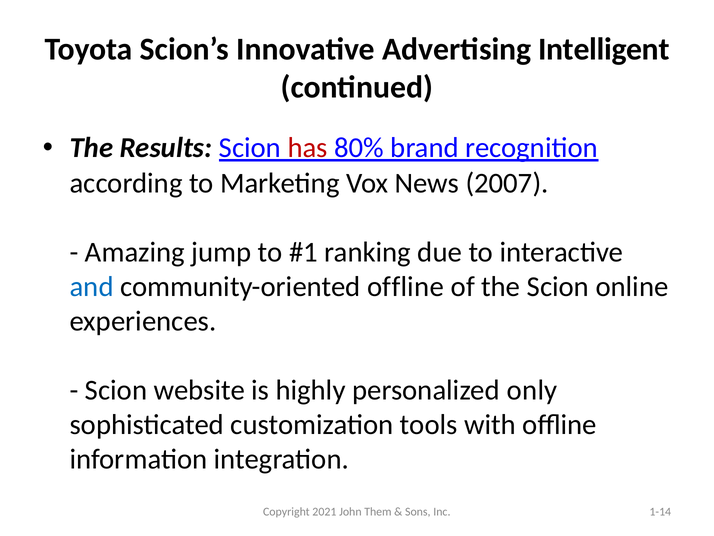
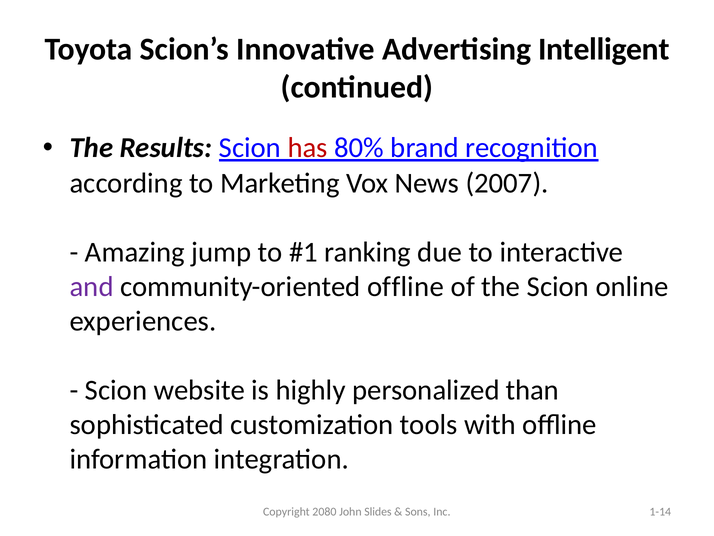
and colour: blue -> purple
only: only -> than
2021: 2021 -> 2080
Them: Them -> Slides
